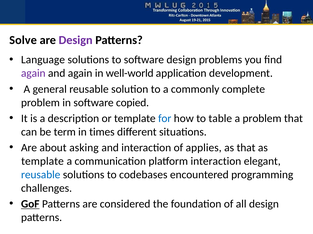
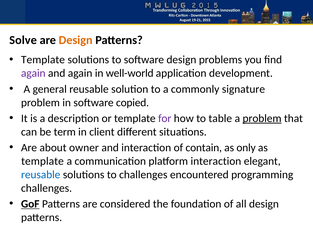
Design at (76, 40) colour: purple -> orange
Language at (43, 60): Language -> Template
complete: complete -> signature
for colour: blue -> purple
problem at (262, 119) underline: none -> present
times: times -> client
asking: asking -> owner
applies: applies -> contain
as that: that -> only
to codebases: codebases -> challenges
